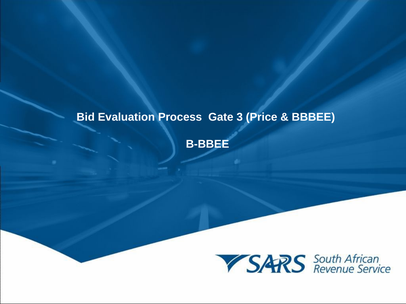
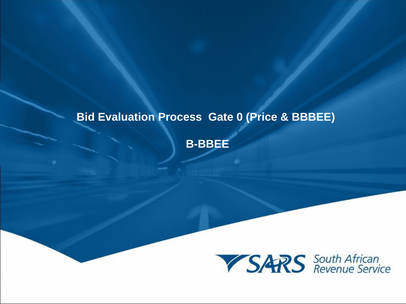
3: 3 -> 0
